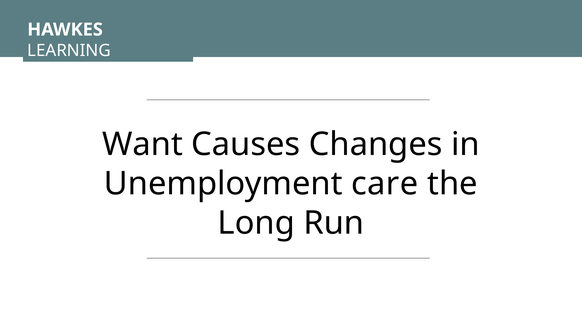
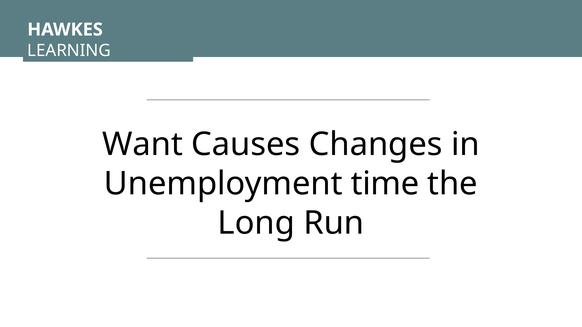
care: care -> time
